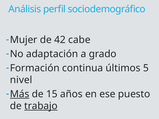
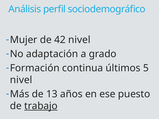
42 cabe: cabe -> nivel
Más underline: present -> none
15: 15 -> 13
